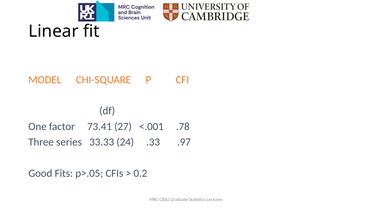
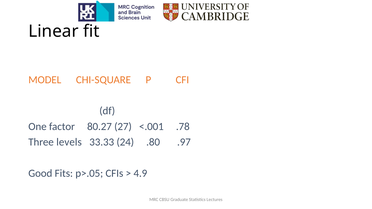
73.41: 73.41 -> 80.27
series: series -> levels
.33: .33 -> .80
0.2: 0.2 -> 4.9
